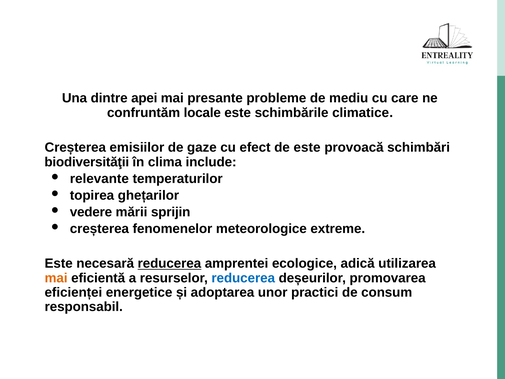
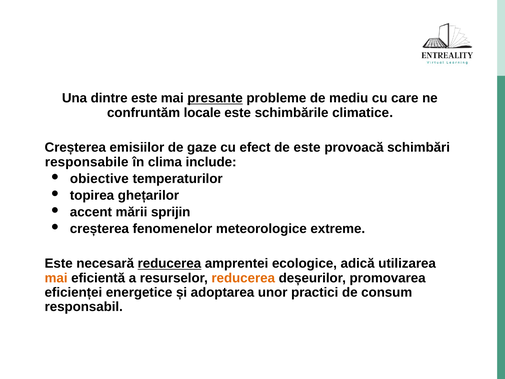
dintre apei: apei -> este
presante underline: none -> present
biodiversităţii: biodiversităţii -> responsabile
relevante: relevante -> obiective
vedere: vedere -> accent
reducerea at (243, 278) colour: blue -> orange
